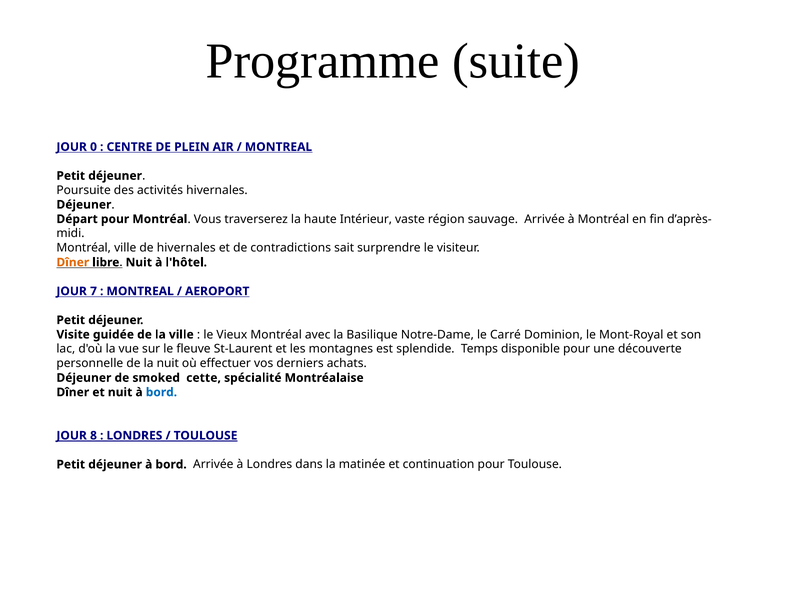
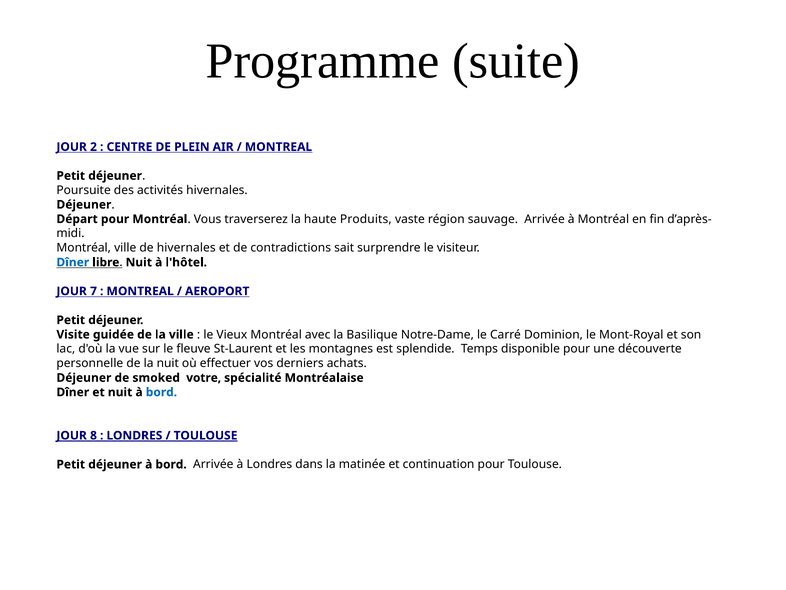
0: 0 -> 2
Intérieur: Intérieur -> Produits
Dîner at (73, 262) colour: orange -> blue
cette: cette -> votre
